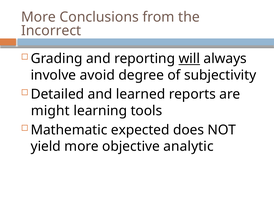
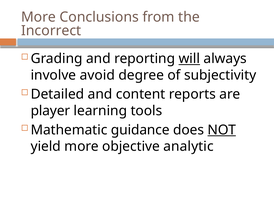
learned: learned -> content
might: might -> player
expected: expected -> guidance
NOT underline: none -> present
